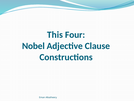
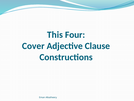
Nobel: Nobel -> Cover
